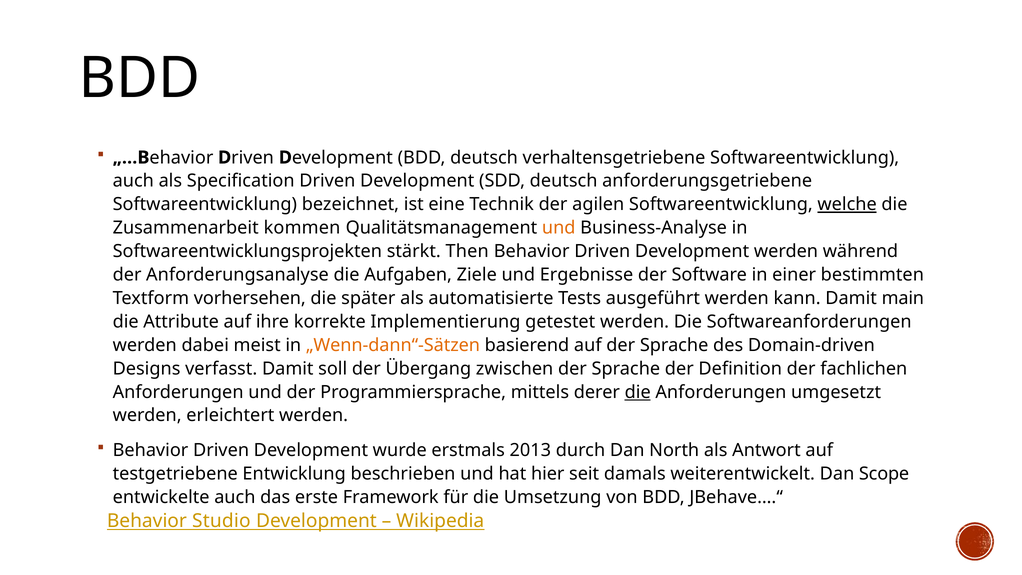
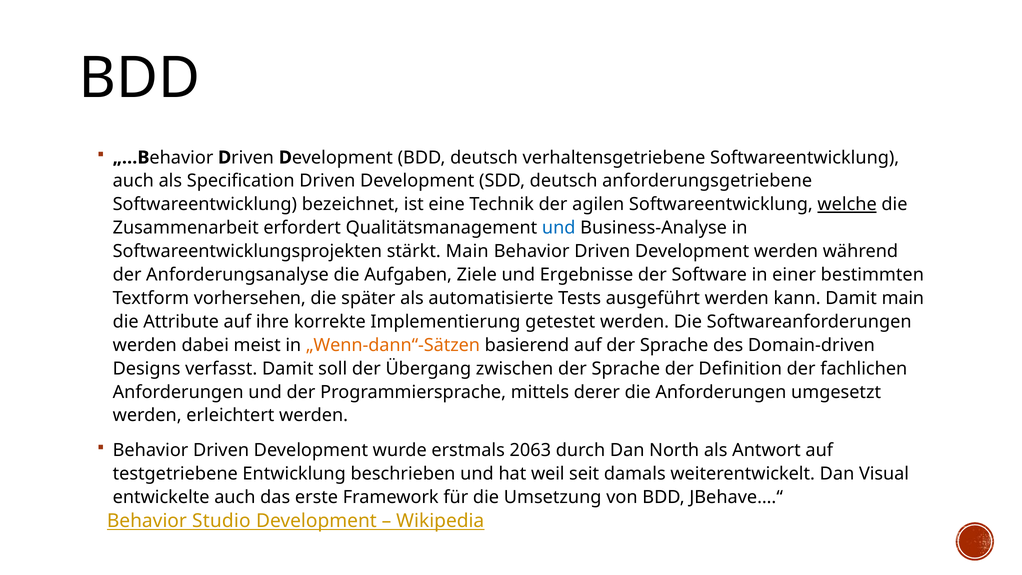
kommen: kommen -> erfordert
und at (559, 228) colour: orange -> blue
stärkt Then: Then -> Main
die at (638, 392) underline: present -> none
2013: 2013 -> 2063
hier: hier -> weil
Scope: Scope -> Visual
